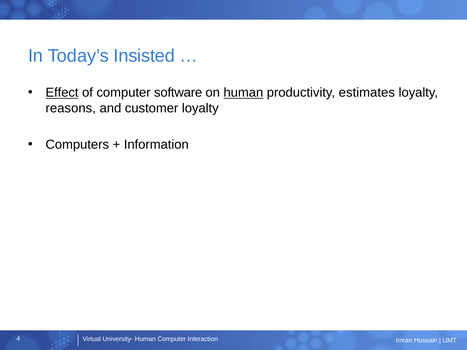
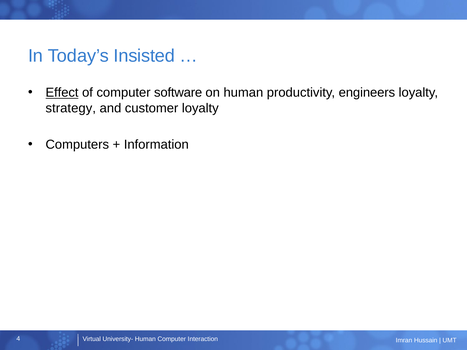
human at (243, 93) underline: present -> none
estimates: estimates -> engineers
reasons: reasons -> strategy
